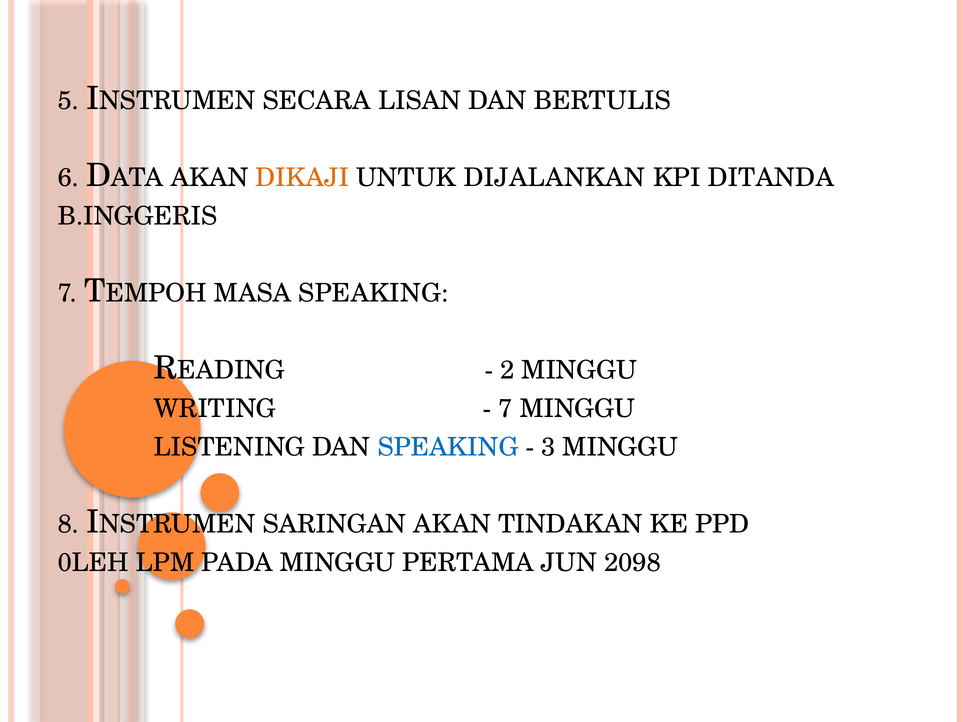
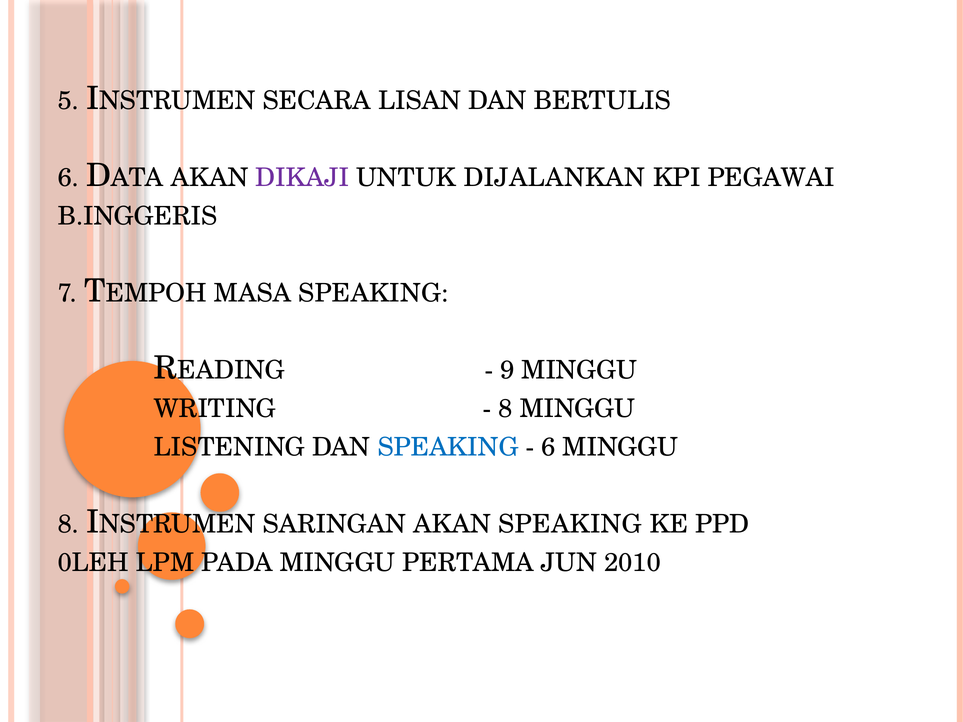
DIKAJI colour: orange -> purple
DITANDA: DITANDA -> PEGAWAI
2: 2 -> 9
7 at (505, 409): 7 -> 8
3 at (548, 447): 3 -> 6
AKAN TINDAKAN: TINDAKAN -> SPEAKING
2098: 2098 -> 2010
